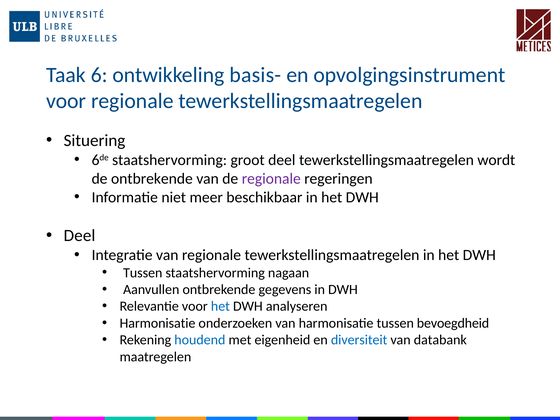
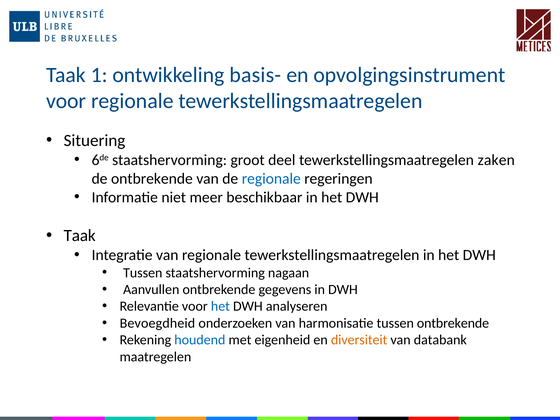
6: 6 -> 1
wordt: wordt -> zaken
regionale at (271, 179) colour: purple -> blue
Deel at (80, 236): Deel -> Taak
Harmonisatie at (158, 323): Harmonisatie -> Bevoegdheid
tussen bevoegdheid: bevoegdheid -> ontbrekende
diversiteit colour: blue -> orange
